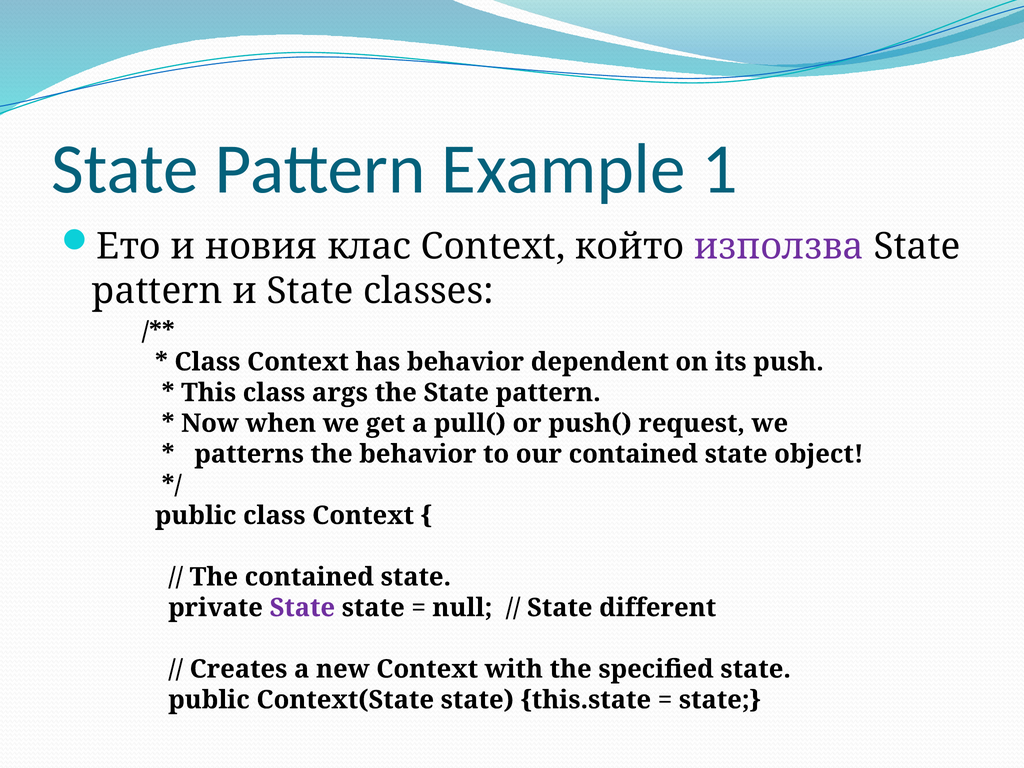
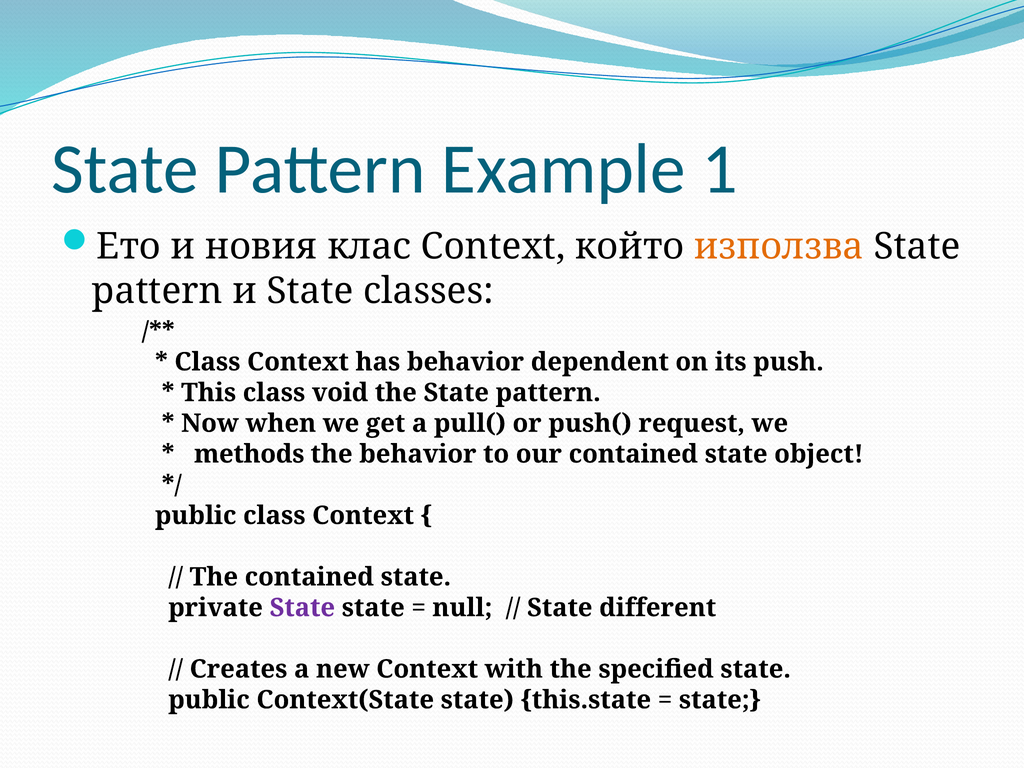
използва colour: purple -> orange
args: args -> void
patterns: patterns -> methods
